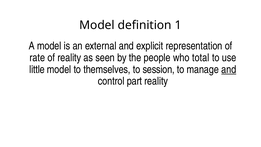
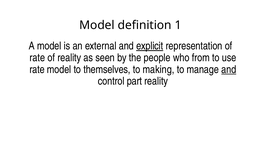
explicit underline: none -> present
total: total -> from
little at (37, 69): little -> rate
session: session -> making
